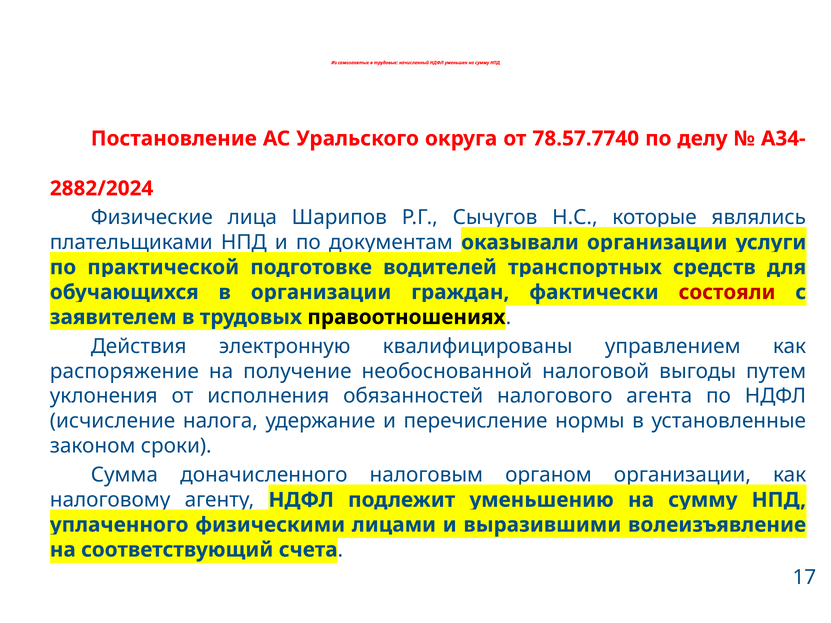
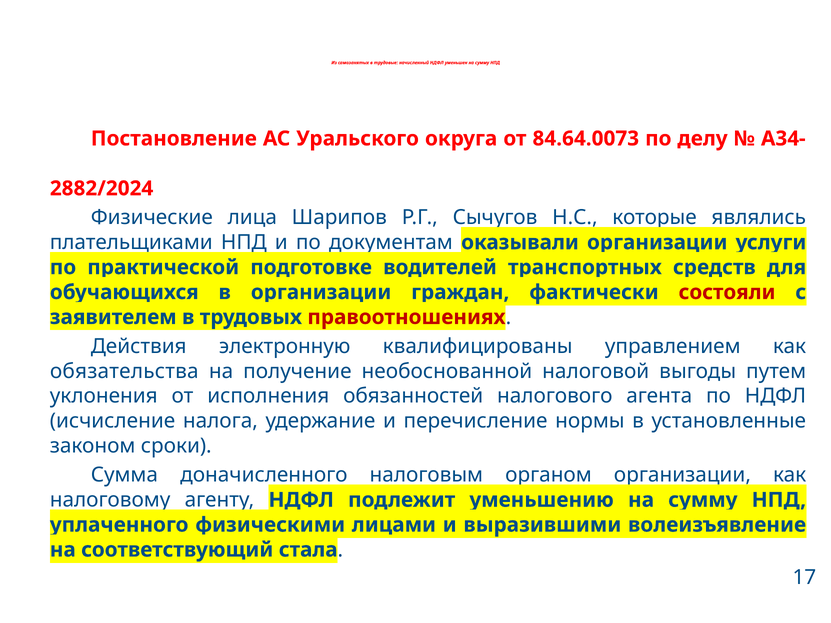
78.57.7740: 78.57.7740 -> 84.64.0073
правоотношениях colour: black -> red
распоряжение: распоряжение -> обязательства
счета: счета -> стала
